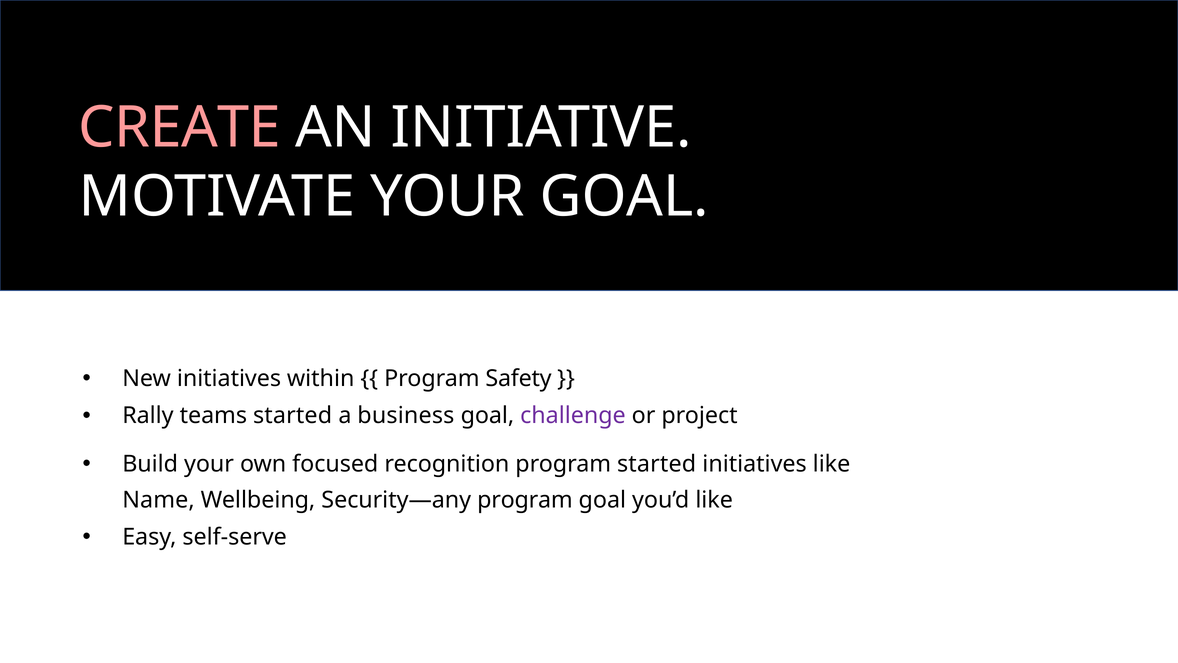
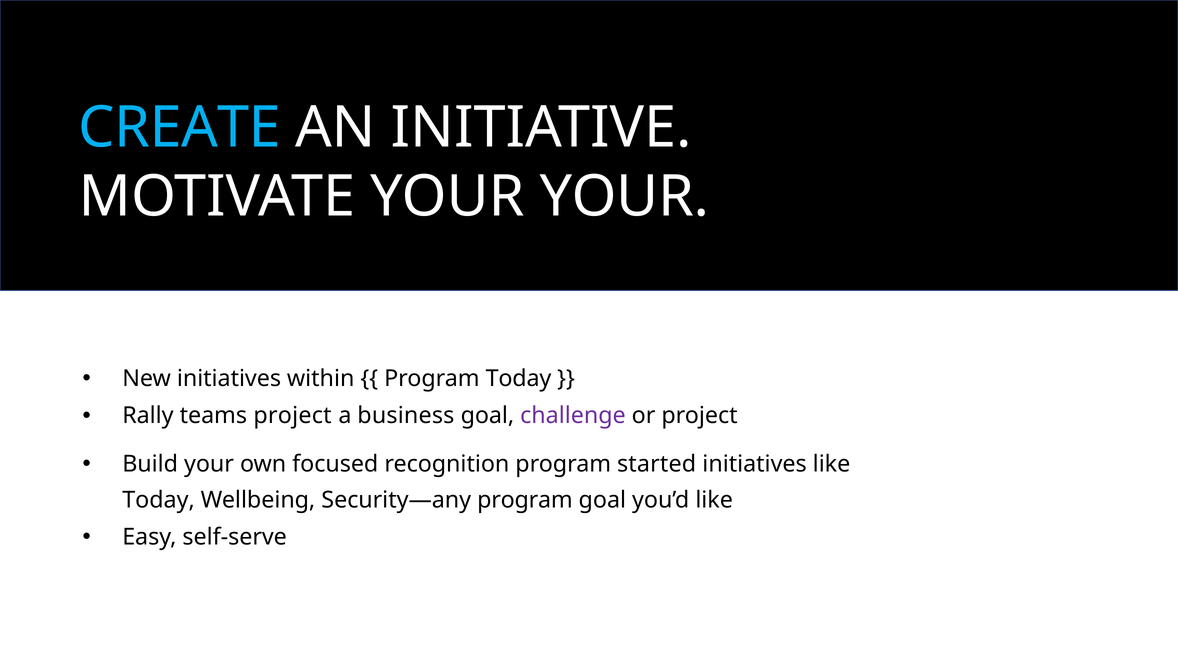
CREATE colour: pink -> light blue
YOUR GOAL: GOAL -> YOUR
Program Safety: Safety -> Today
teams started: started -> project
Name at (158, 500): Name -> Today
